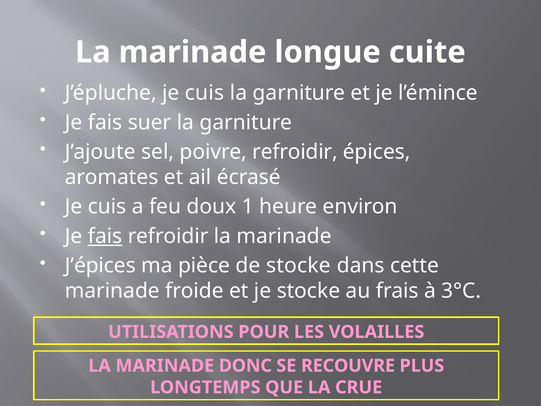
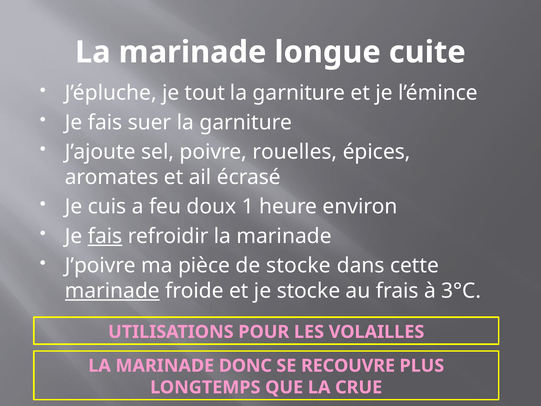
J’épluche je cuis: cuis -> tout
poivre refroidir: refroidir -> rouelles
J’épices: J’épices -> J’poivre
marinade at (112, 291) underline: none -> present
